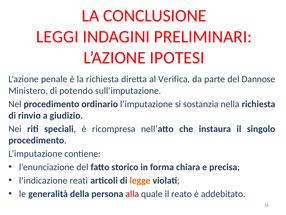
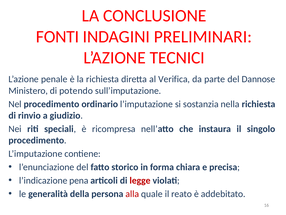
LEGGI: LEGGI -> FONTI
IPOTESI: IPOTESI -> TECNICI
reati: reati -> pena
legge colour: orange -> red
